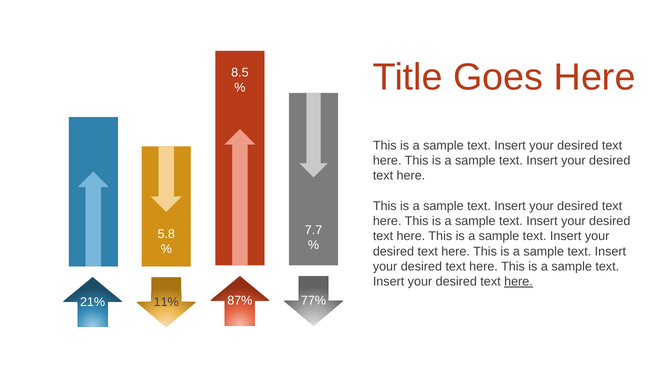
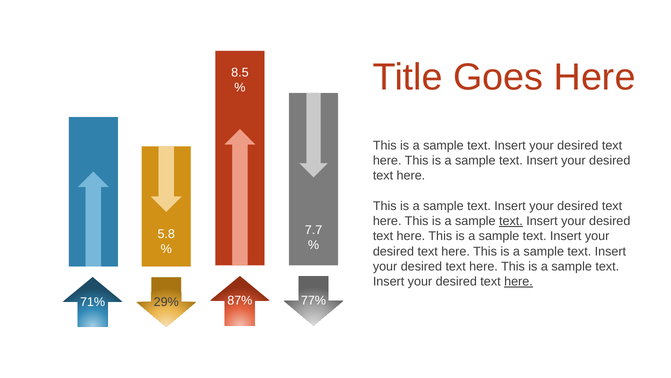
text at (511, 221) underline: none -> present
21%: 21% -> 71%
11%: 11% -> 29%
